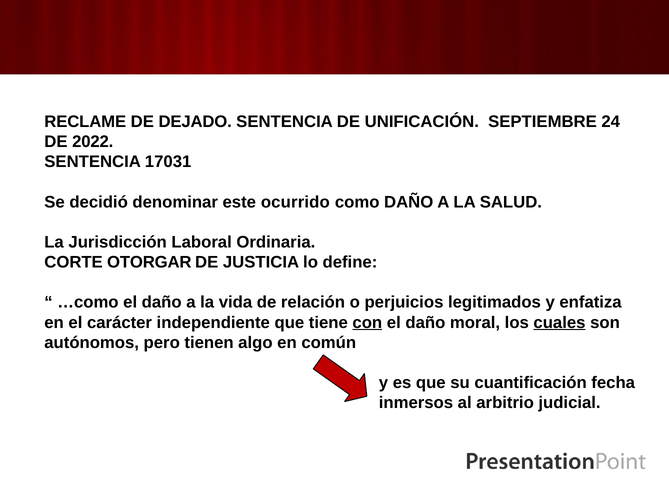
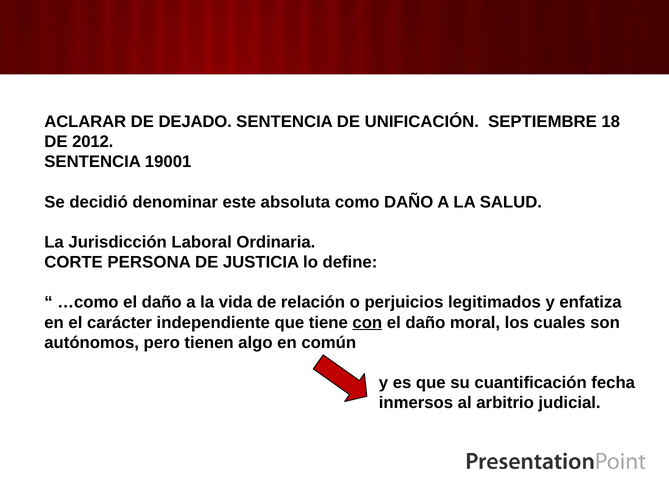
RECLAME: RECLAME -> ACLARAR
24: 24 -> 18
2022: 2022 -> 2012
17031: 17031 -> 19001
ocurrido: ocurrido -> absoluta
OTORGAR: OTORGAR -> PERSONA
cuales underline: present -> none
